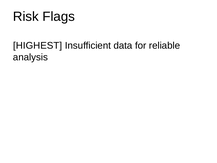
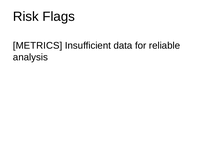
HIGHEST: HIGHEST -> METRICS
